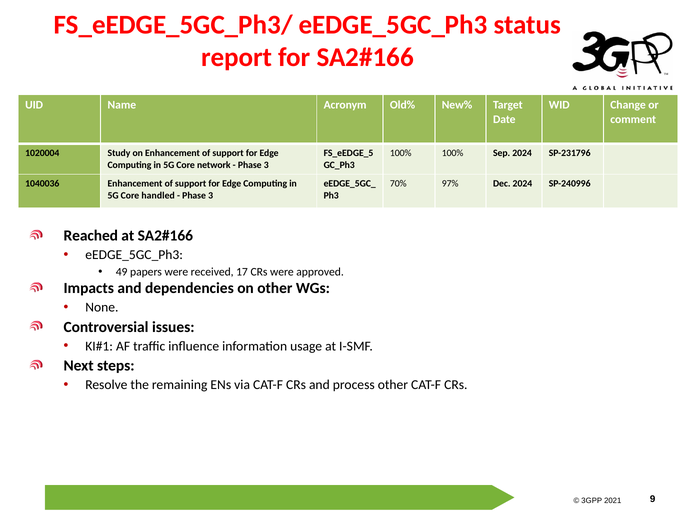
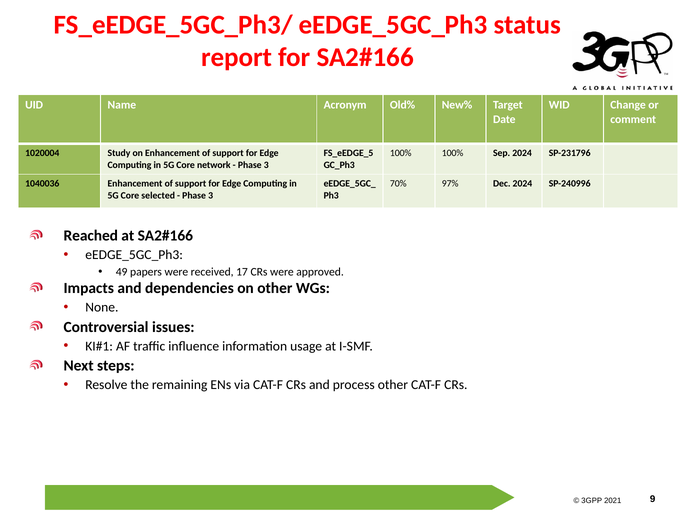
handled: handled -> selected
